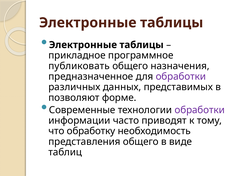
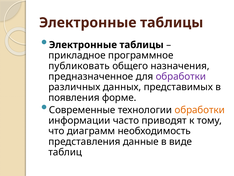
позволяют: позволяют -> появления
обработки at (200, 110) colour: purple -> orange
обработку: обработку -> диаграмм
представления общего: общего -> данные
